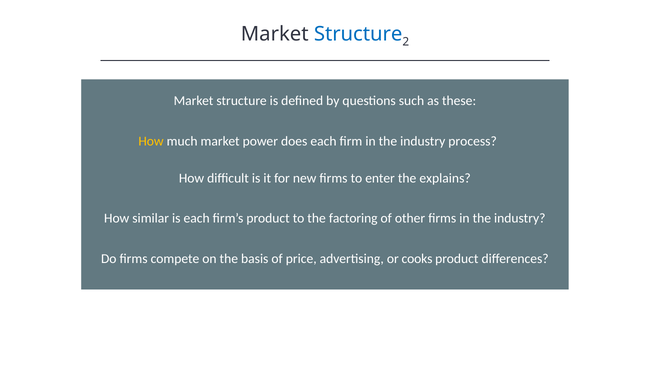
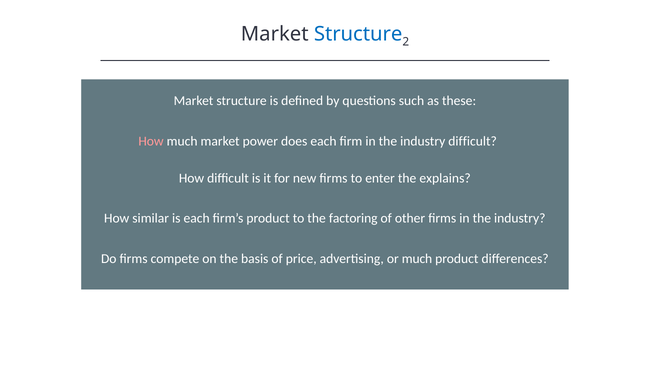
How at (151, 141) colour: yellow -> pink
industry process: process -> difficult
or cooks: cooks -> much
